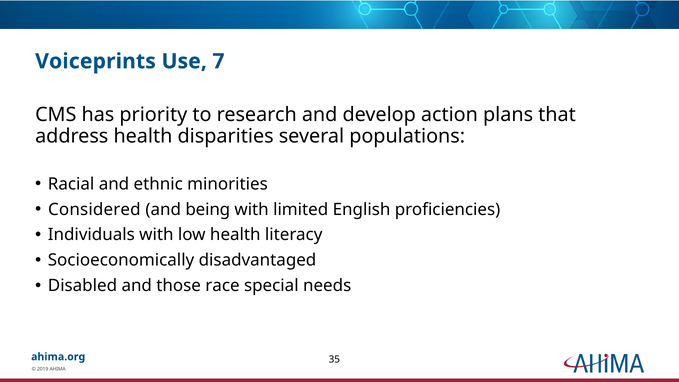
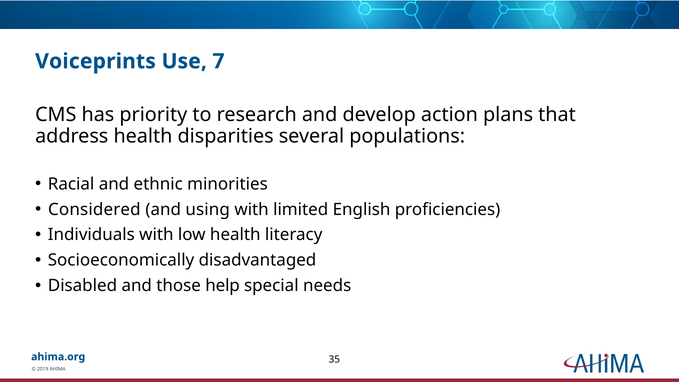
being: being -> using
race: race -> help
